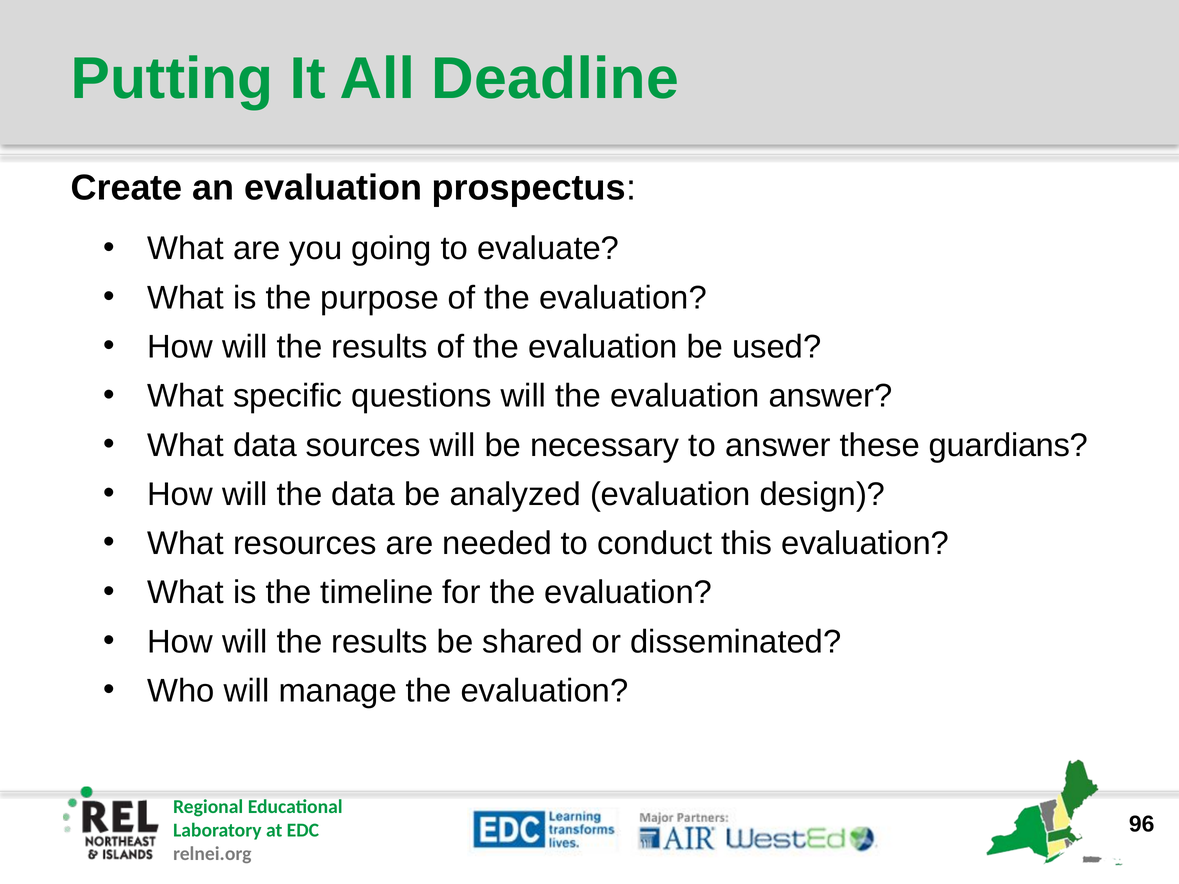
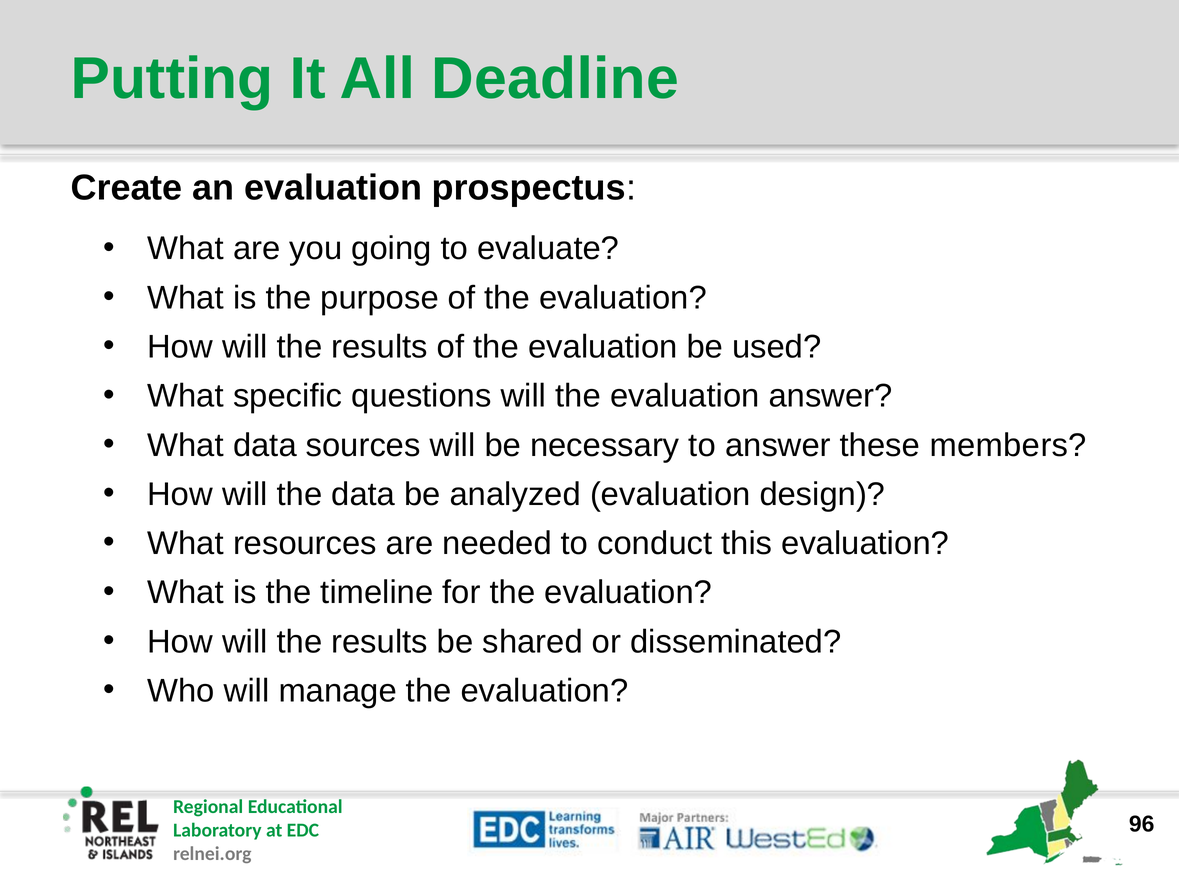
guardians: guardians -> members
